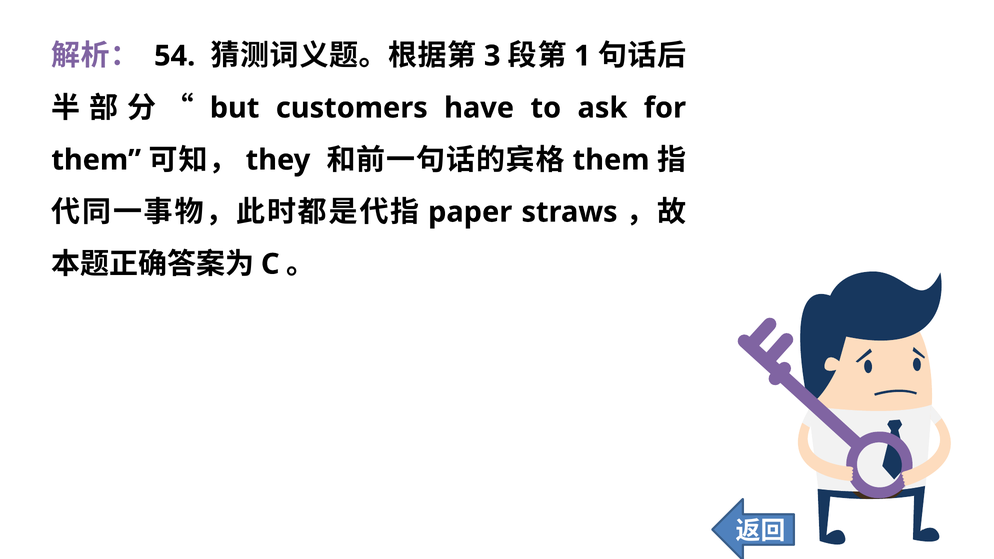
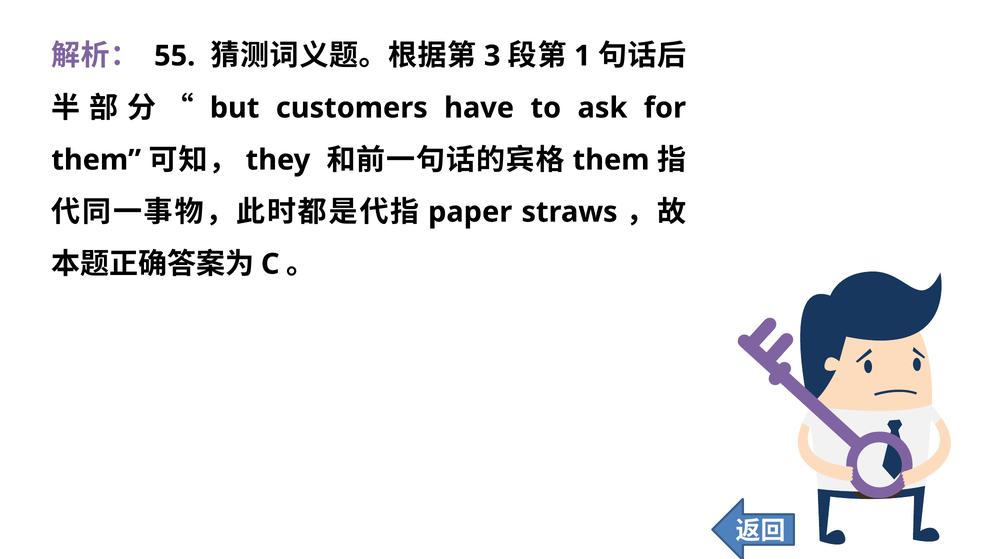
54: 54 -> 55
